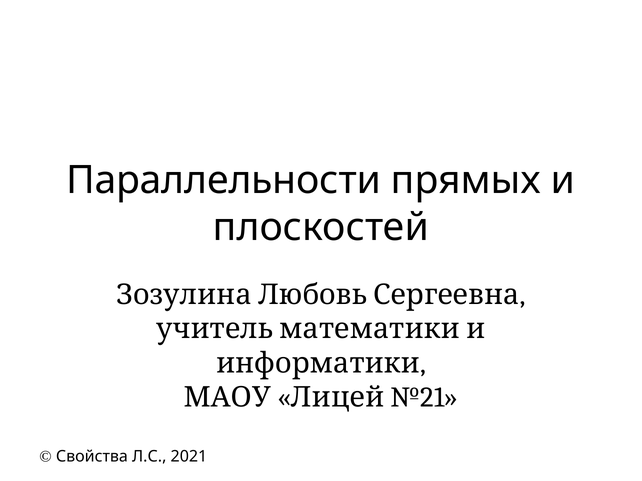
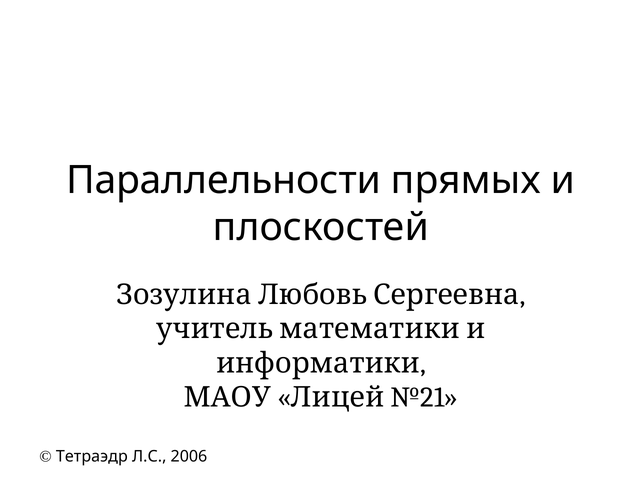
Свойства: Свойства -> Тетраэдр
2021: 2021 -> 2006
